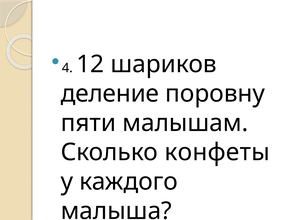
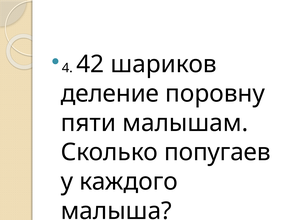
12: 12 -> 42
конфеты: конфеты -> попугаев
